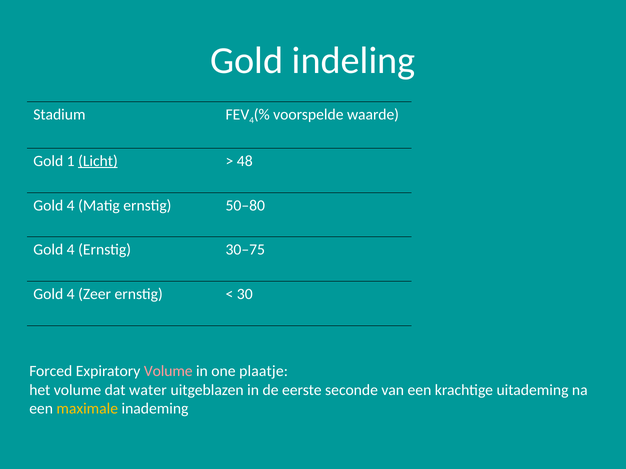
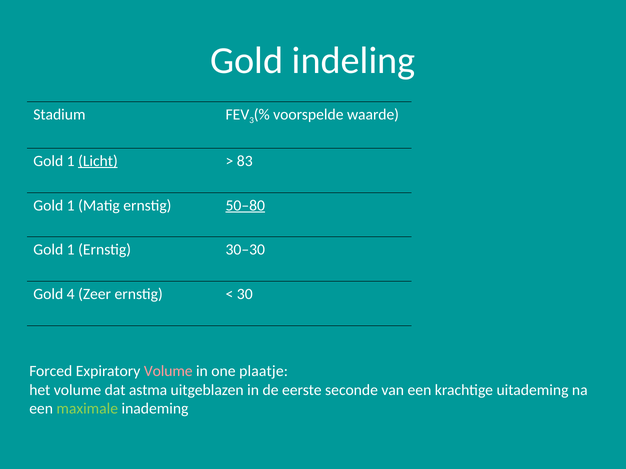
4 at (252, 121): 4 -> 3
48: 48 -> 83
4 at (71, 206): 4 -> 1
50–80 underline: none -> present
4 at (71, 250): 4 -> 1
30–75: 30–75 -> 30–30
water: water -> astma
maximale colour: yellow -> light green
